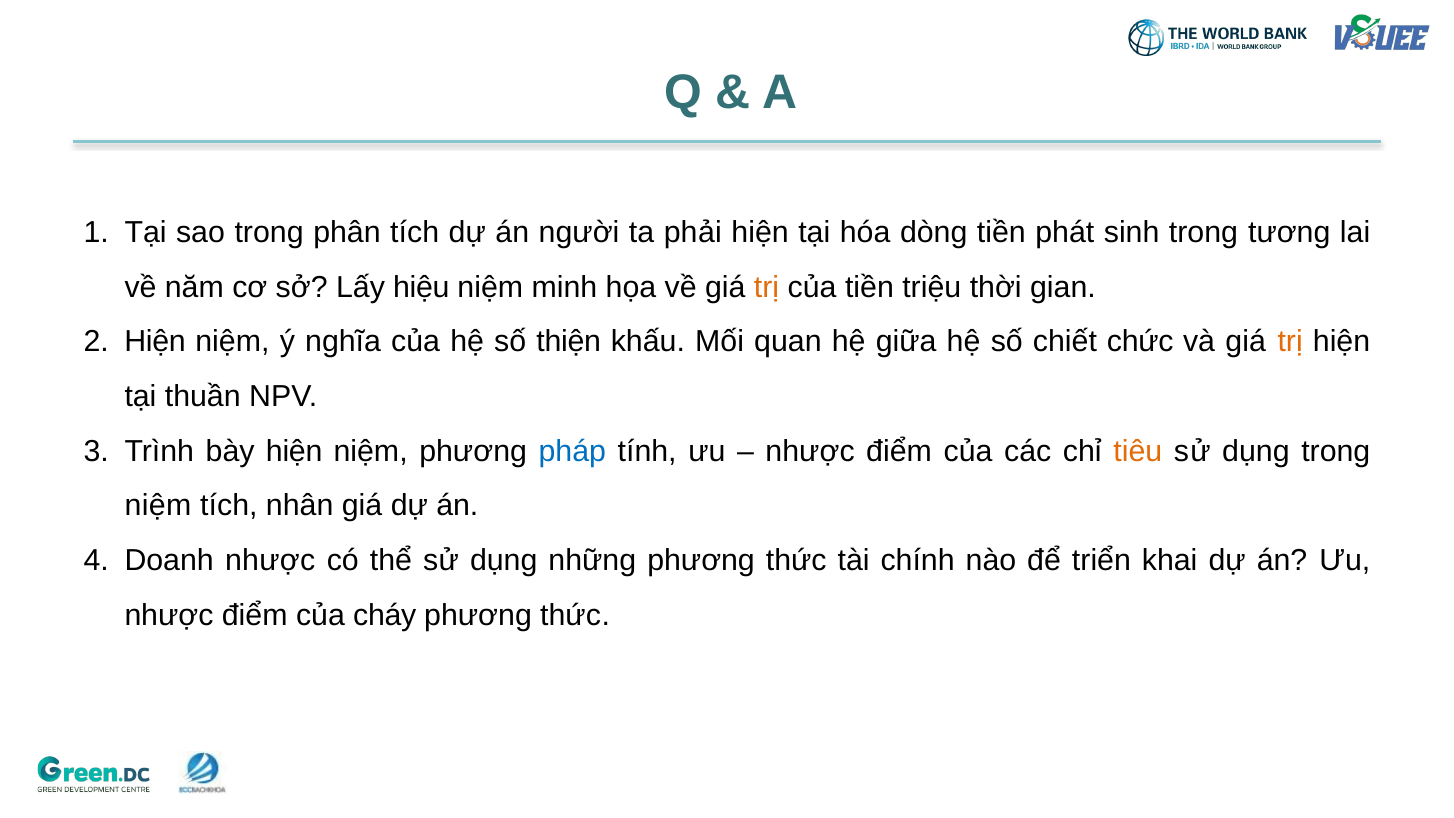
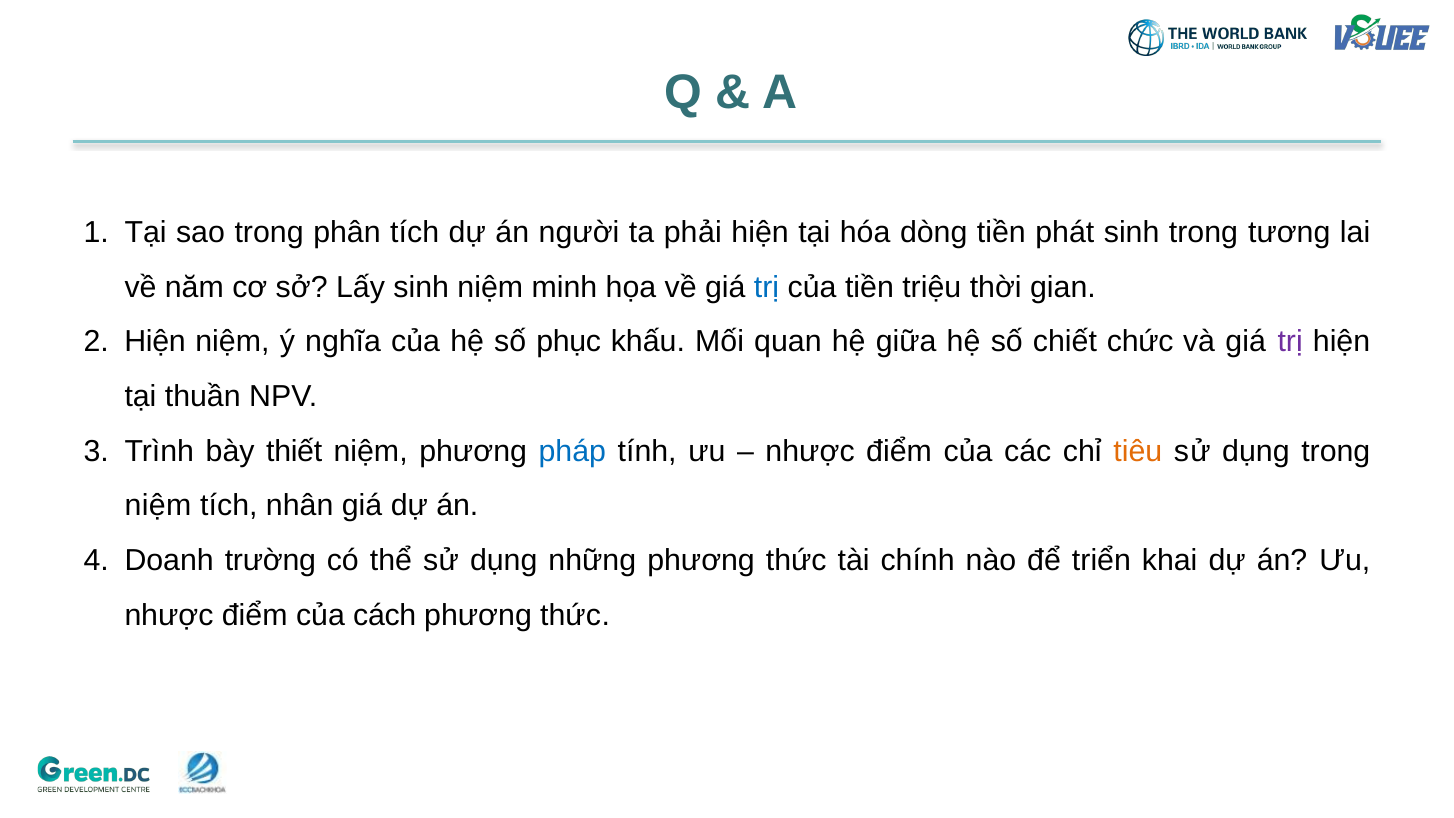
Lấy hiệu: hiệu -> sinh
trị at (767, 287) colour: orange -> blue
thiện: thiện -> phục
trị at (1290, 342) colour: orange -> purple
bày hiện: hiện -> thiết
Doanh nhược: nhược -> trường
cháy: cháy -> cách
